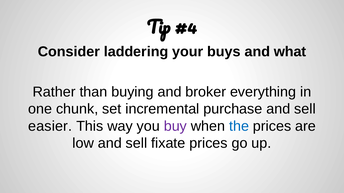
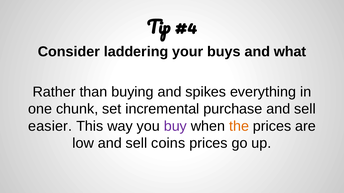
broker: broker -> spikes
the colour: blue -> orange
fixate: fixate -> coins
